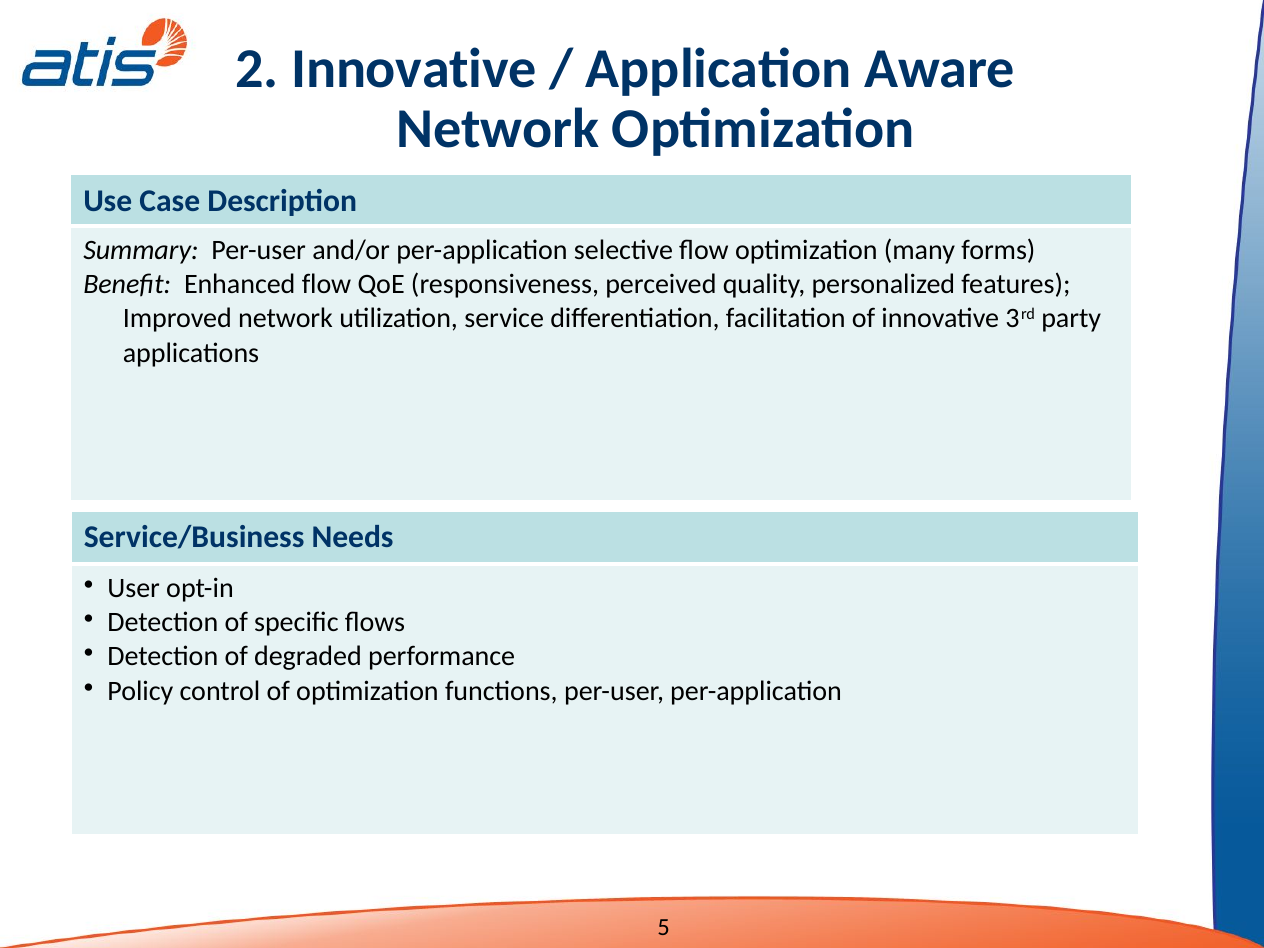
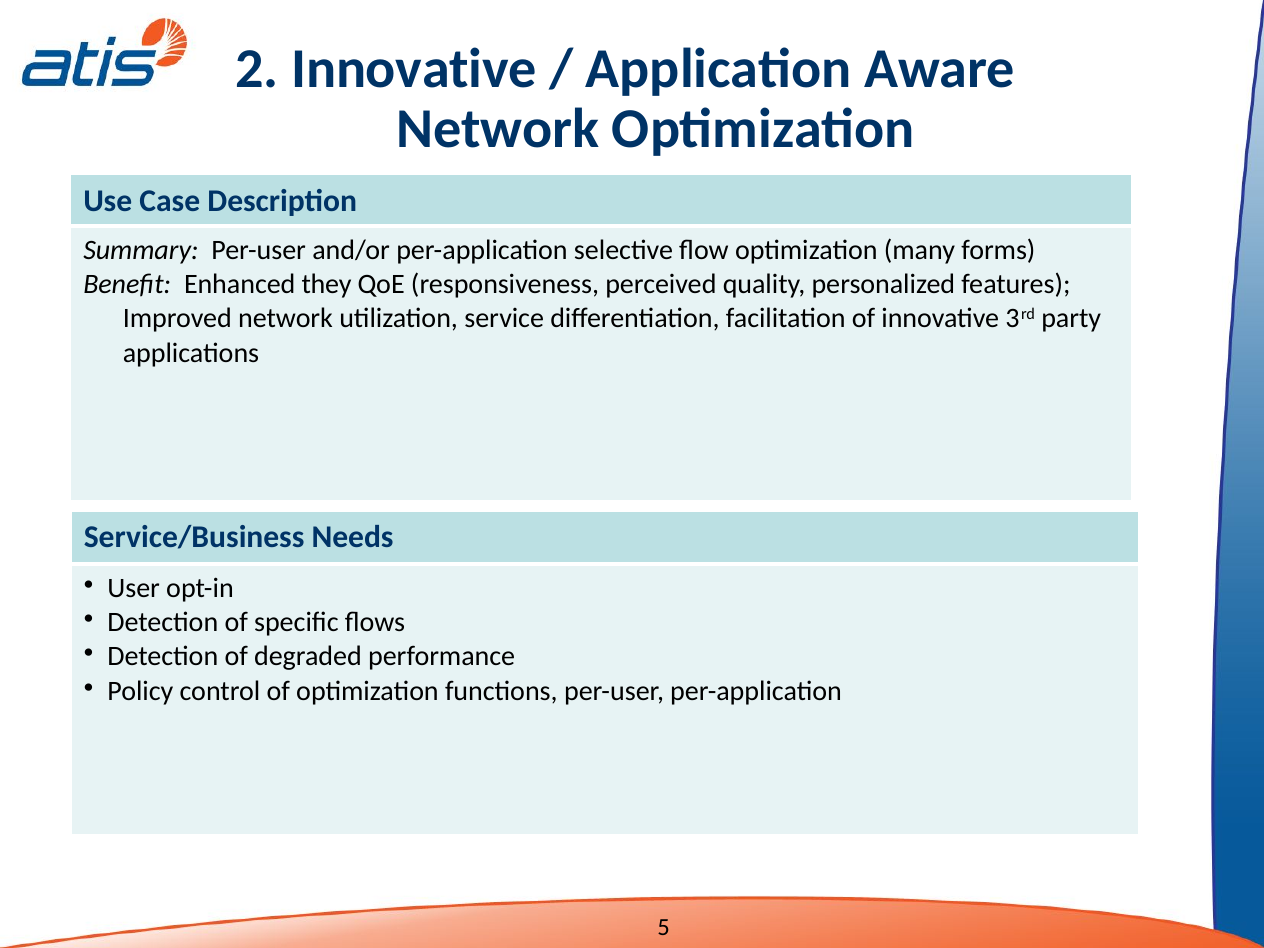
Enhanced flow: flow -> they
